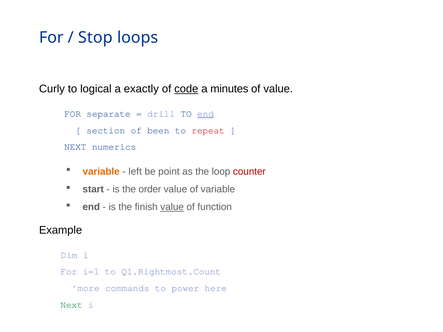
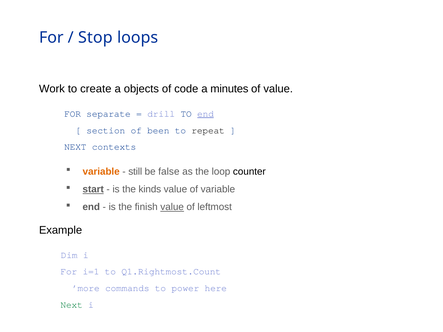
Curly: Curly -> Work
logical: logical -> create
exactly: exactly -> objects
code underline: present -> none
repeat colour: red -> black
numerics: numerics -> contexts
left: left -> still
point: point -> false
counter colour: red -> black
start underline: none -> present
order: order -> kinds
function: function -> leftmost
